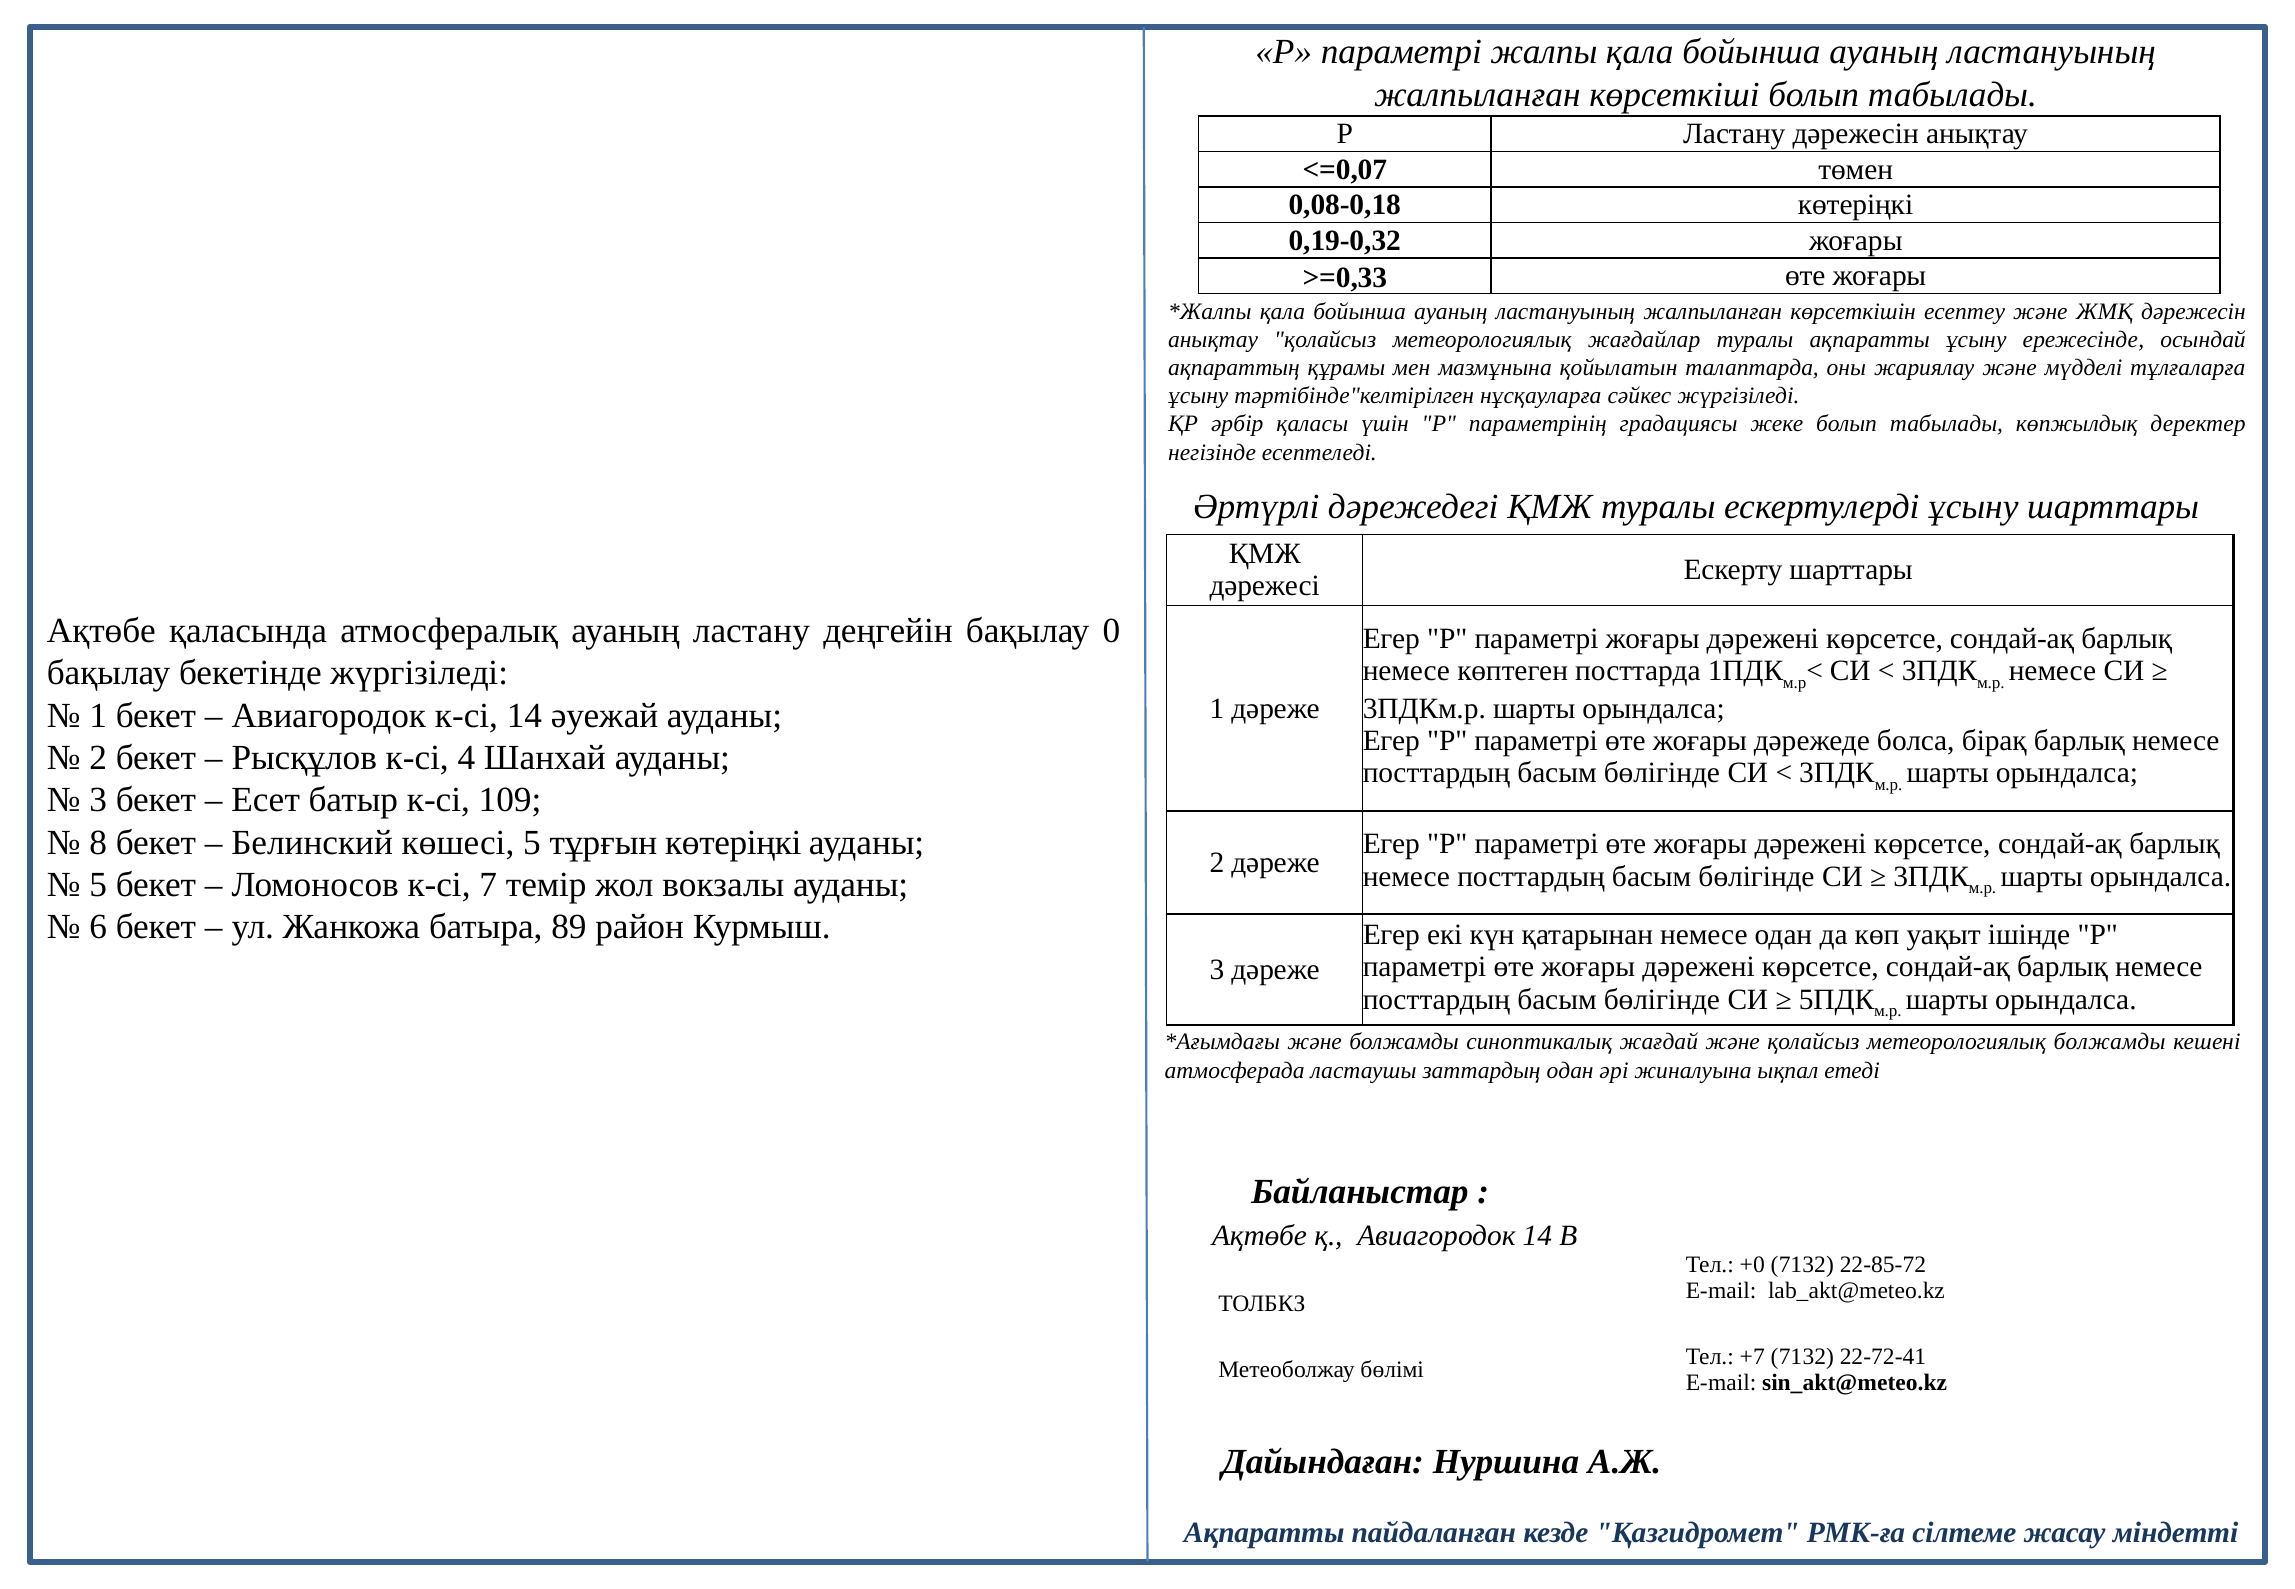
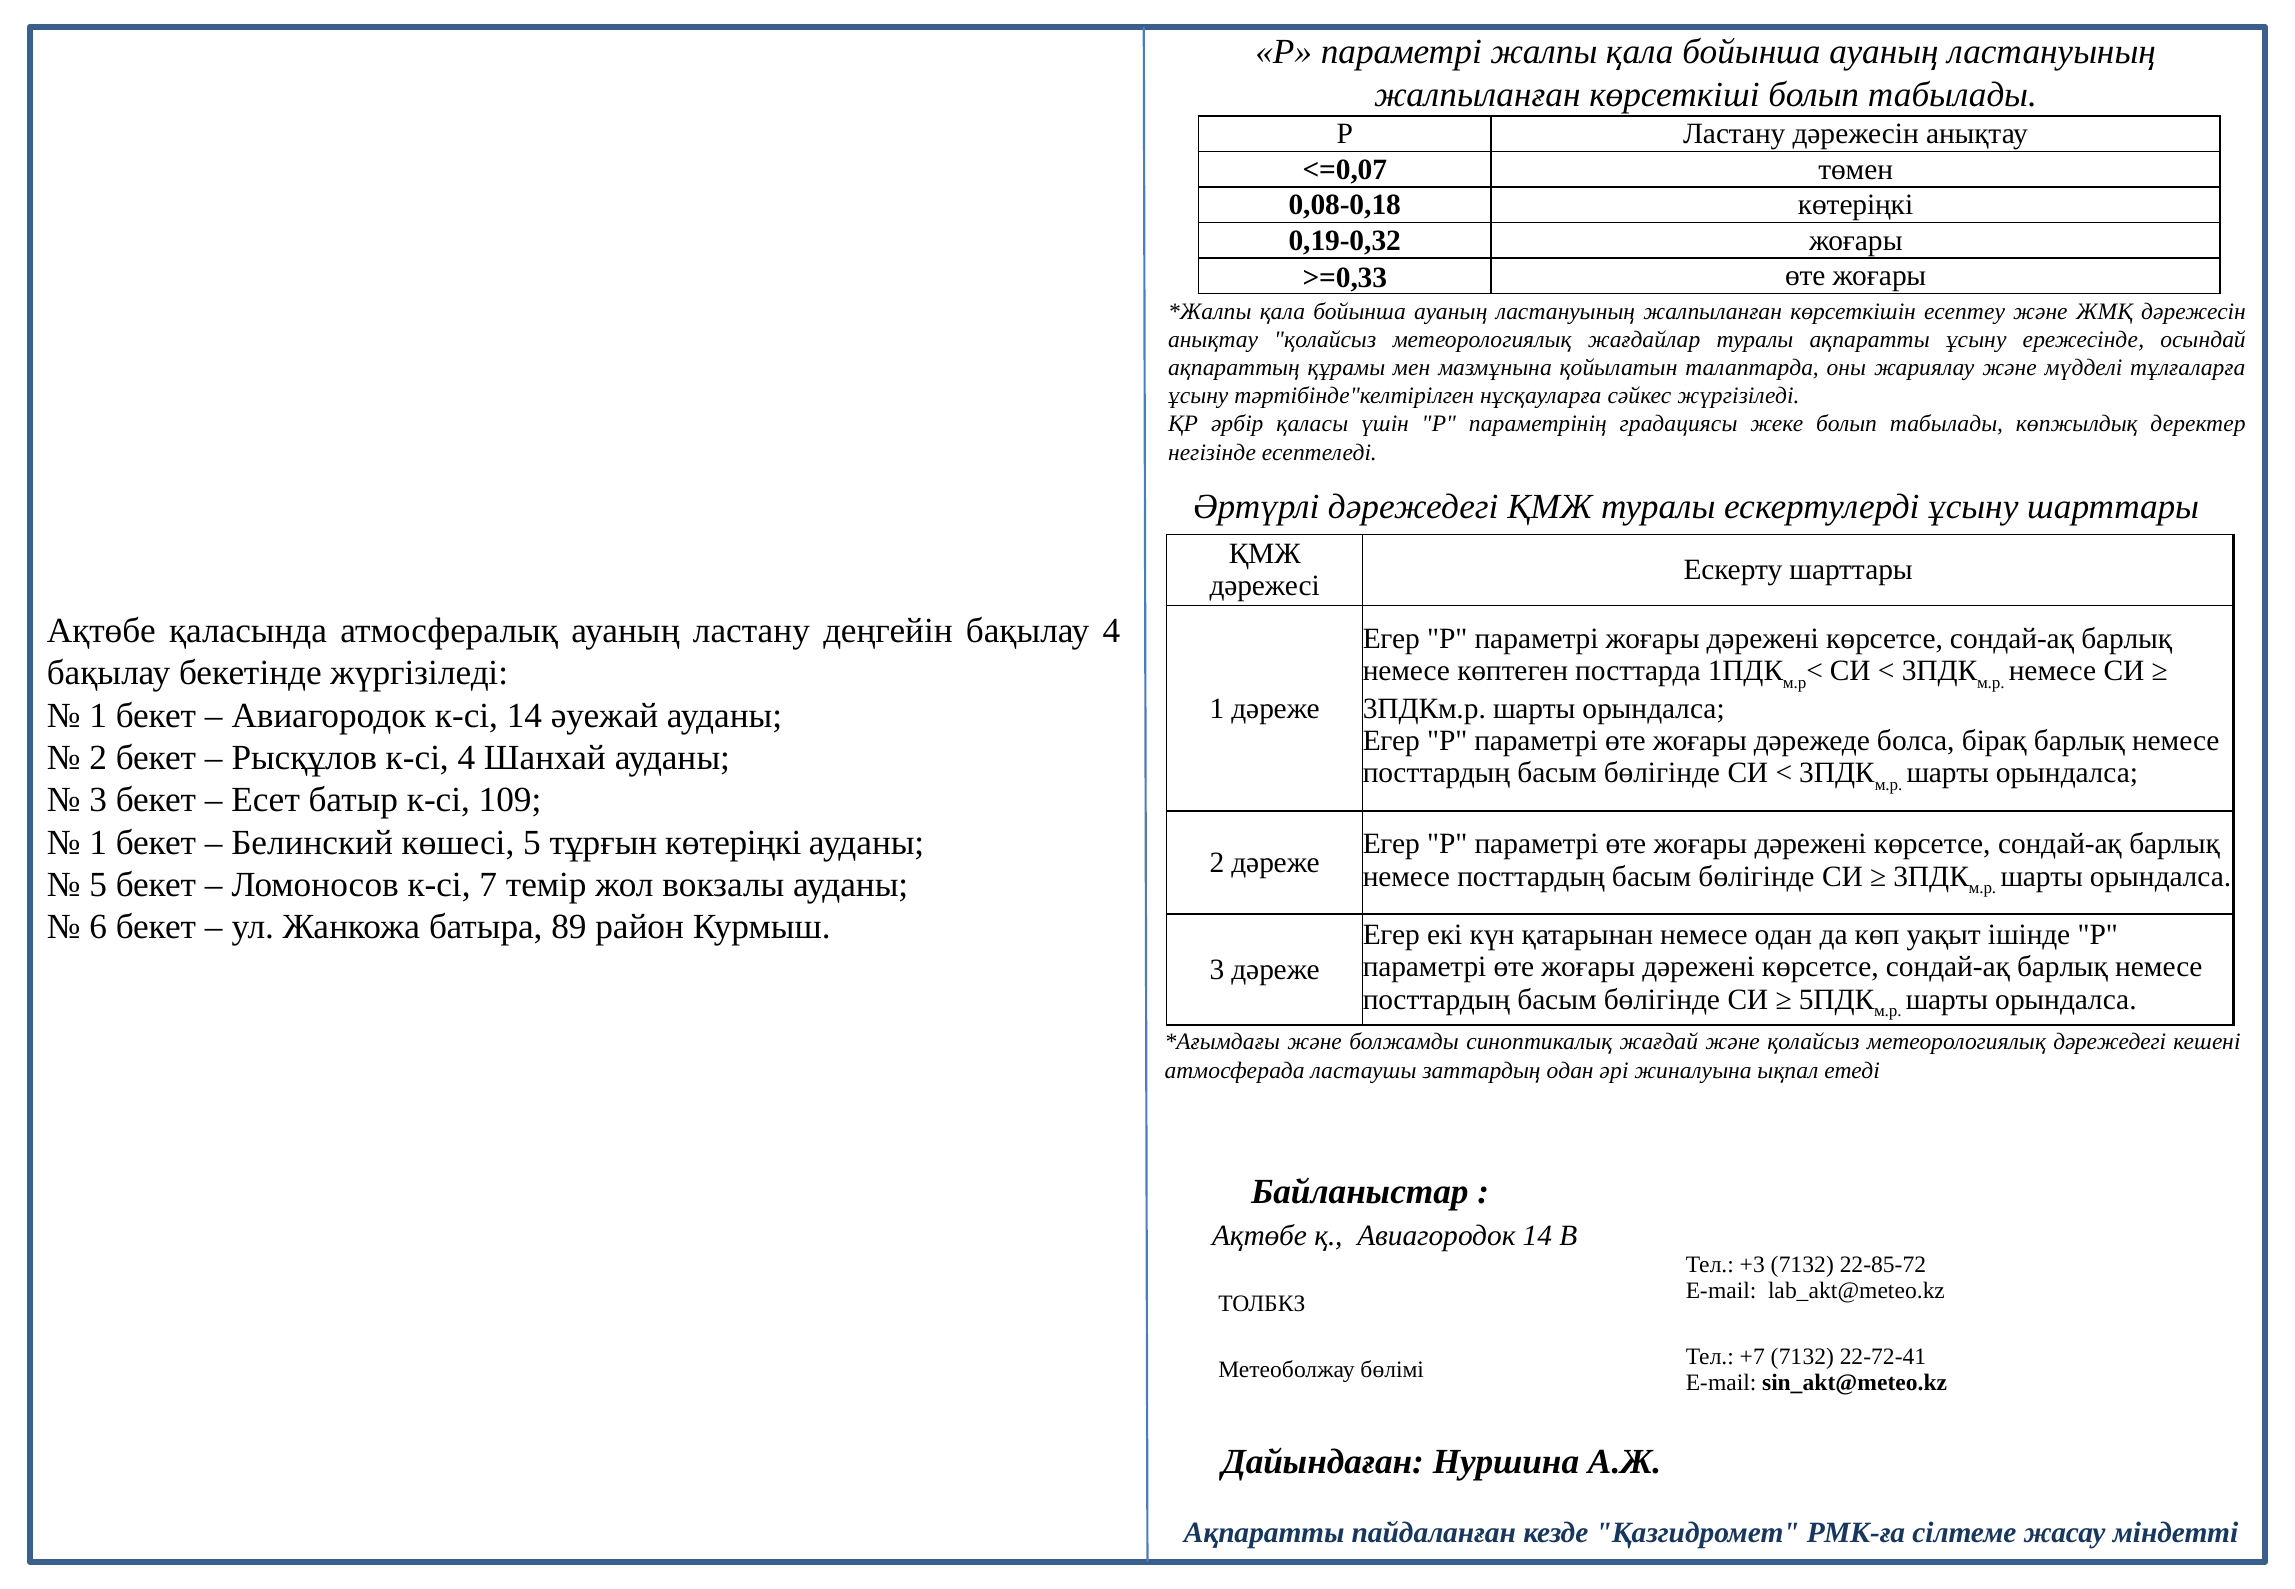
бақылау 0: 0 -> 4
8 at (98, 842): 8 -> 1
метеорологиялық болжамды: болжамды -> дәрежедегі
+0: +0 -> +3
